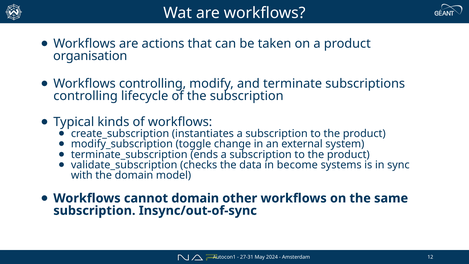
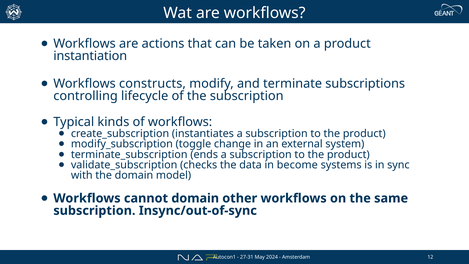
organisation: organisation -> instantiation
Workflows controlling: controlling -> constructs
